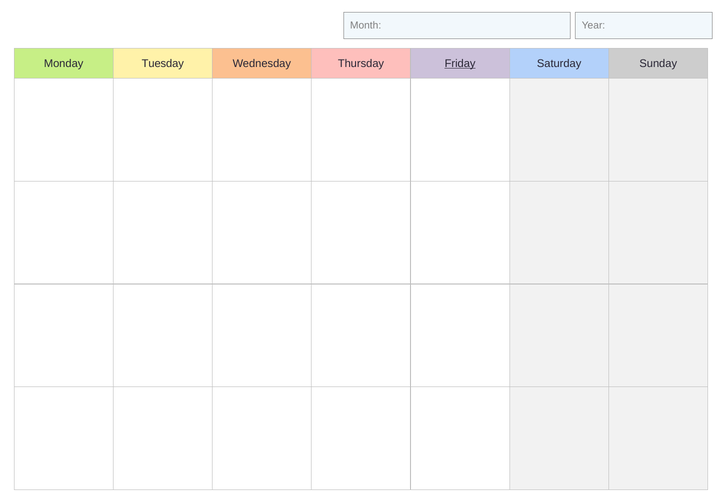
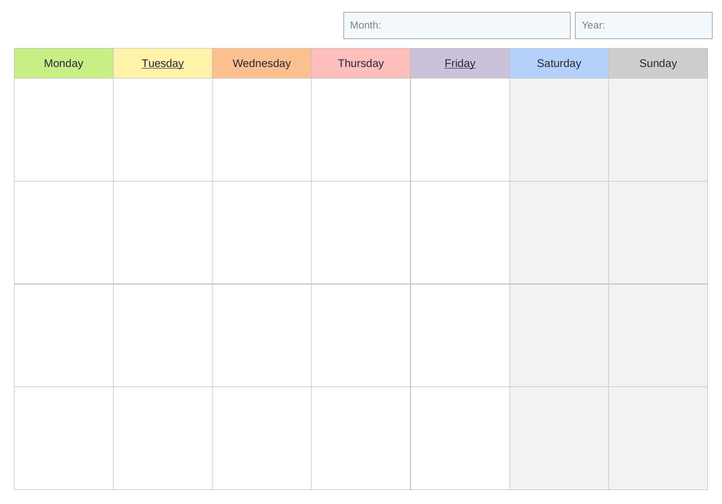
Tuesday underline: none -> present
